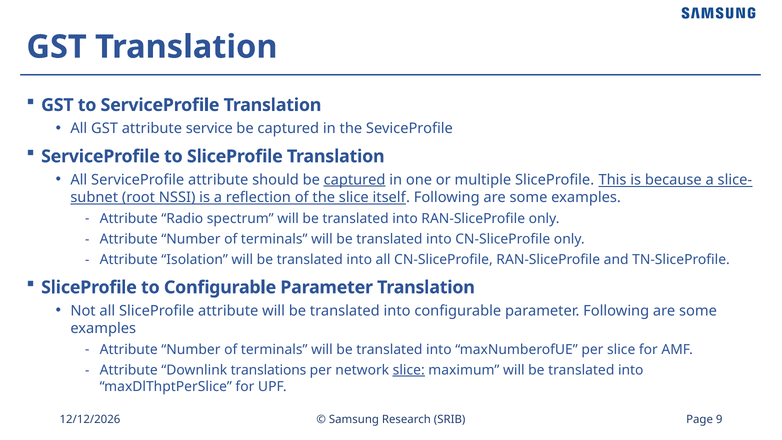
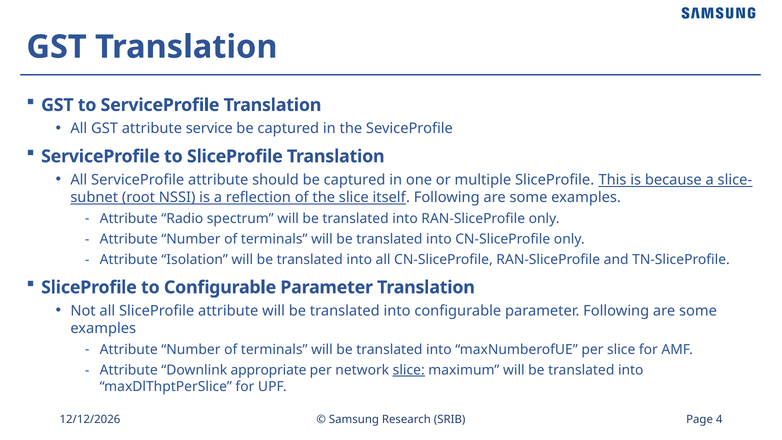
captured at (355, 180) underline: present -> none
translations: translations -> appropriate
9: 9 -> 4
